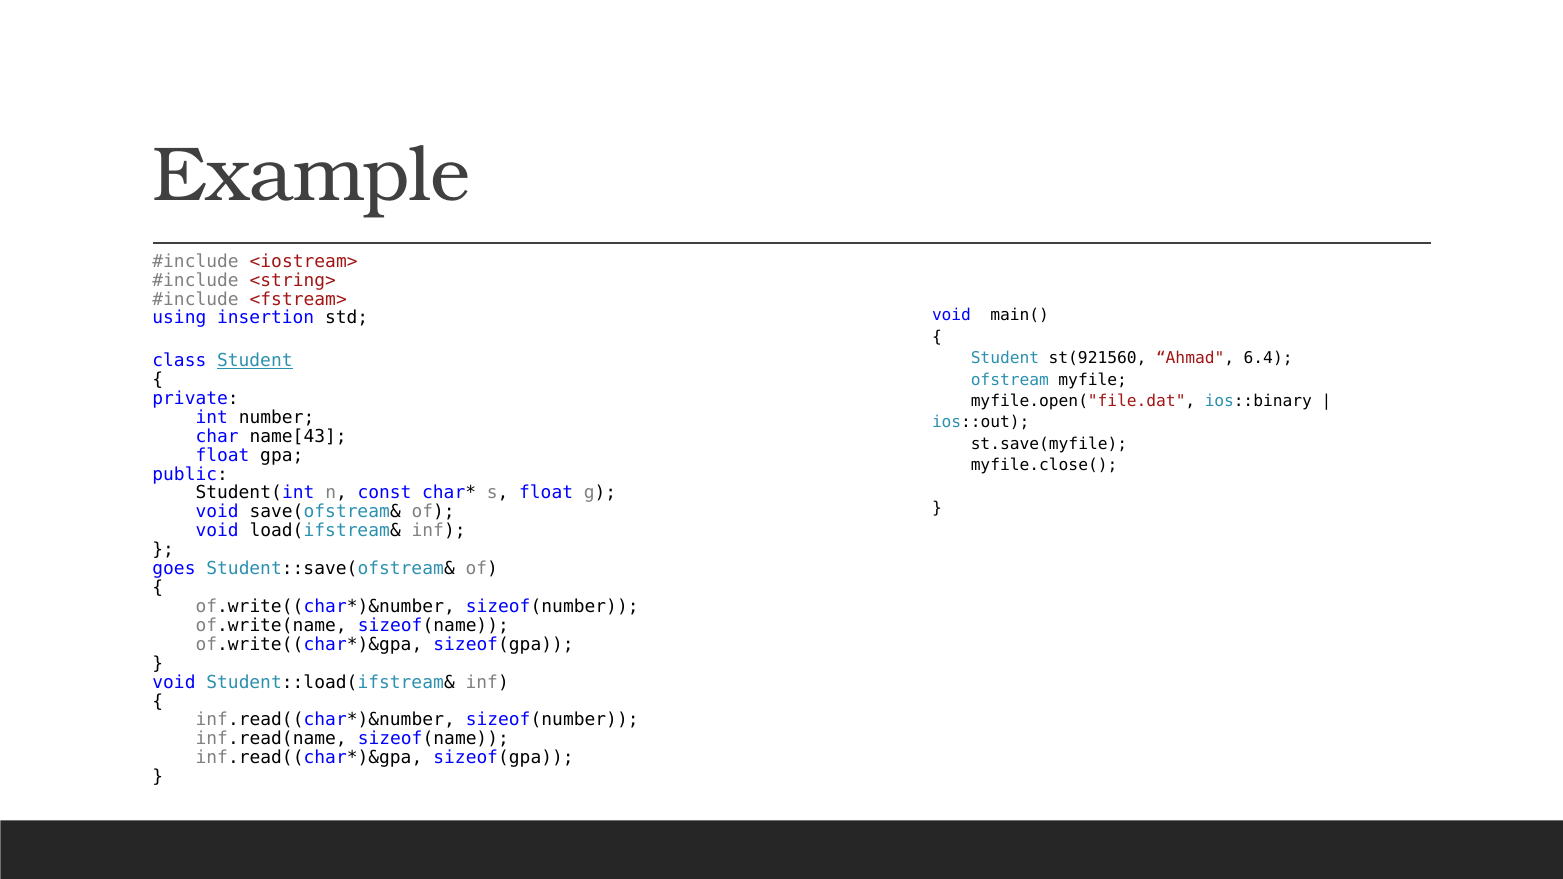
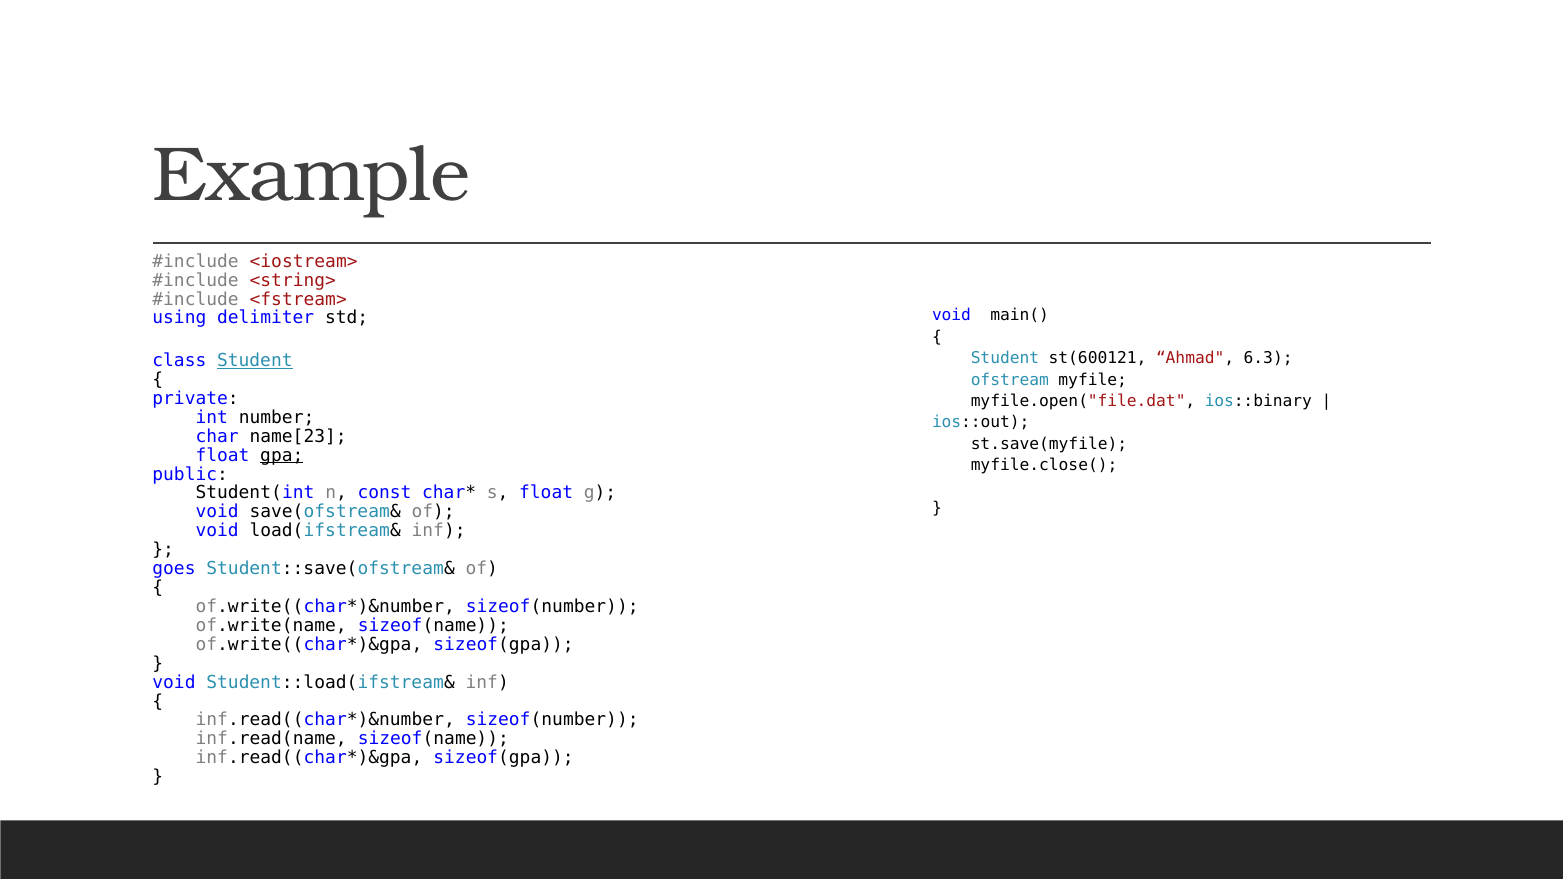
insertion: insertion -> delimiter
st(921560: st(921560 -> st(600121
6.4: 6.4 -> 6.3
name[43: name[43 -> name[23
gpa underline: none -> present
